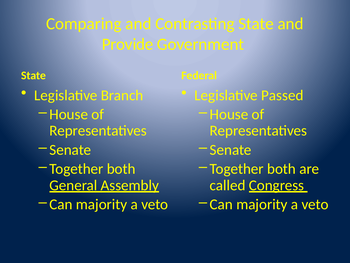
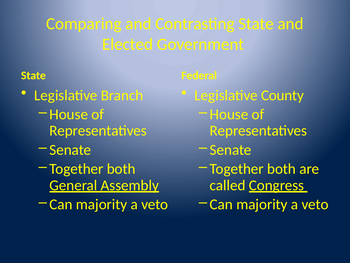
Provide: Provide -> Elected
Passed: Passed -> County
